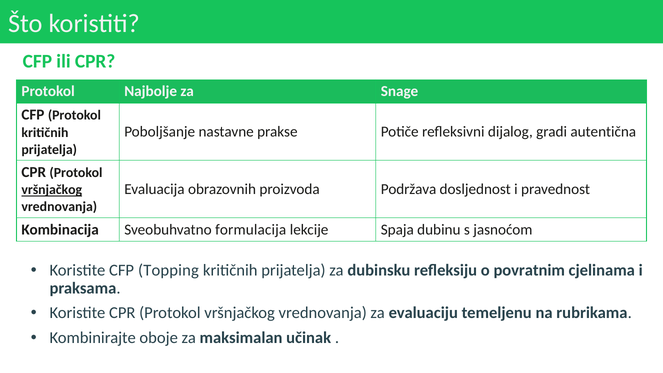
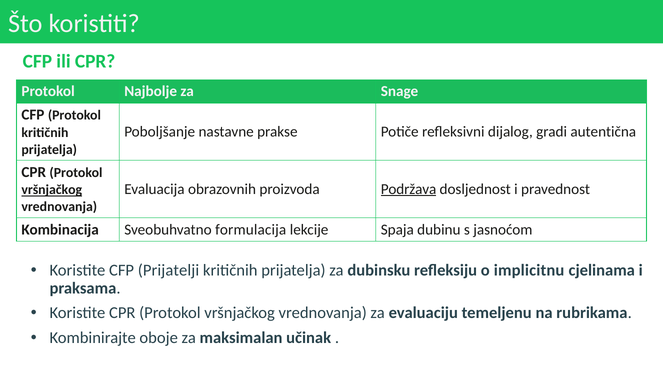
Podržava underline: none -> present
Topping: Topping -> Prijatelji
povratnim: povratnim -> implicitnu
